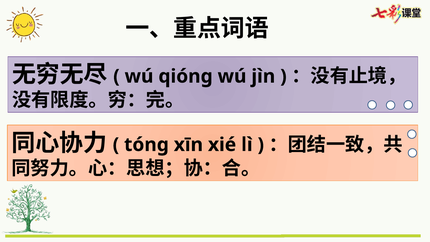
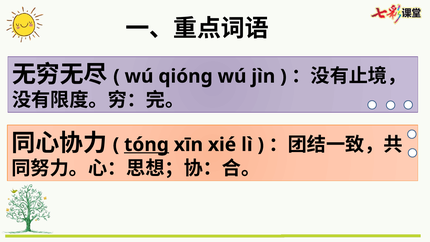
tóng underline: none -> present
